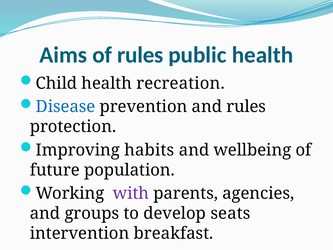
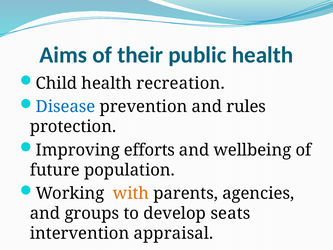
of rules: rules -> their
habits: habits -> efforts
with colour: purple -> orange
breakfast: breakfast -> appraisal
